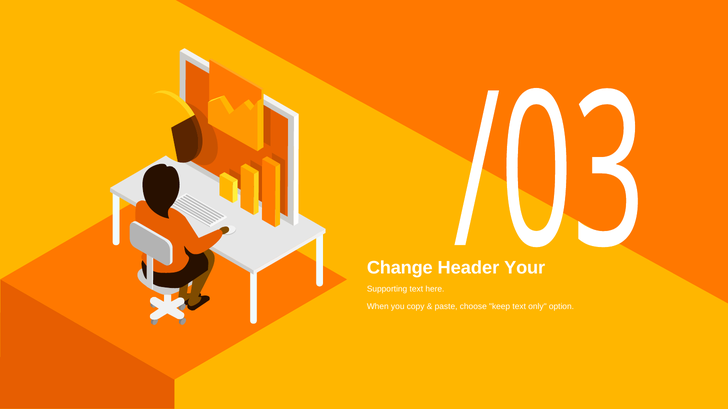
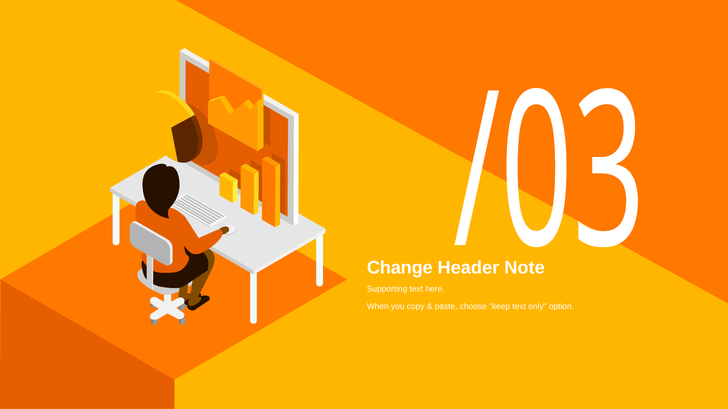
Your: Your -> Note
